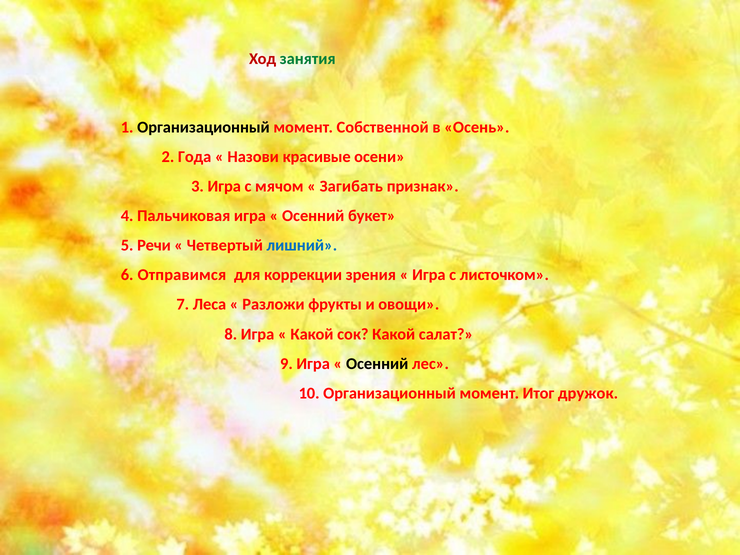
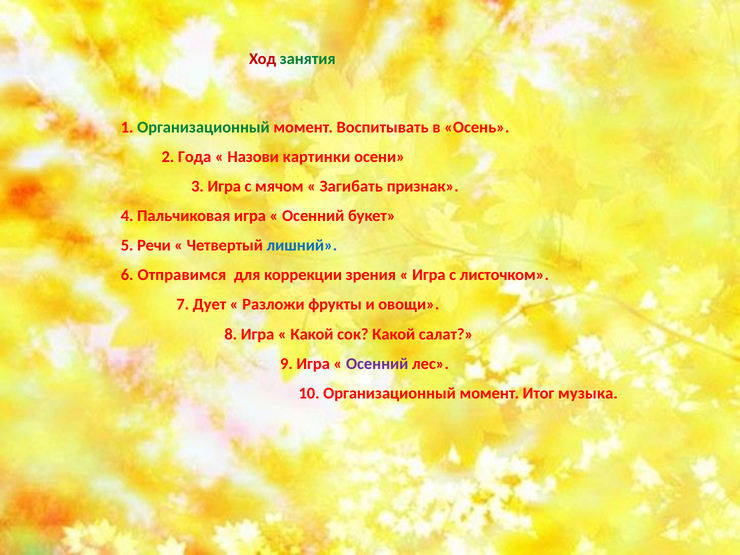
Организационный at (203, 127) colour: black -> green
Собственной: Собственной -> Воспитывать
красивые: красивые -> картинки
Леса: Леса -> Дует
Осенний at (377, 364) colour: black -> purple
дружок: дружок -> музыка
